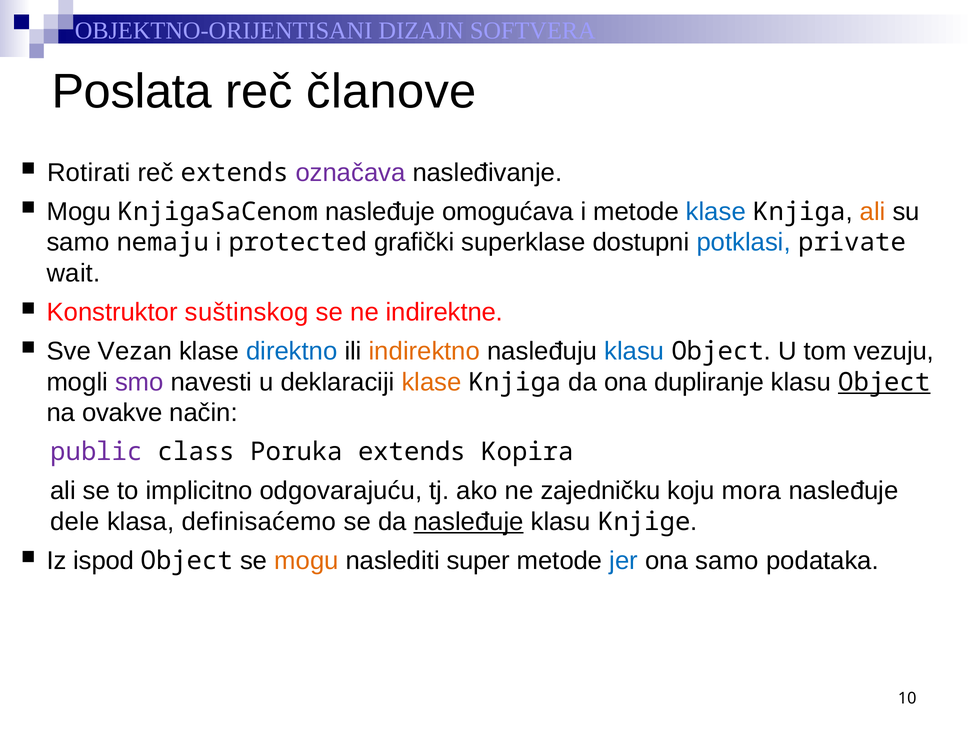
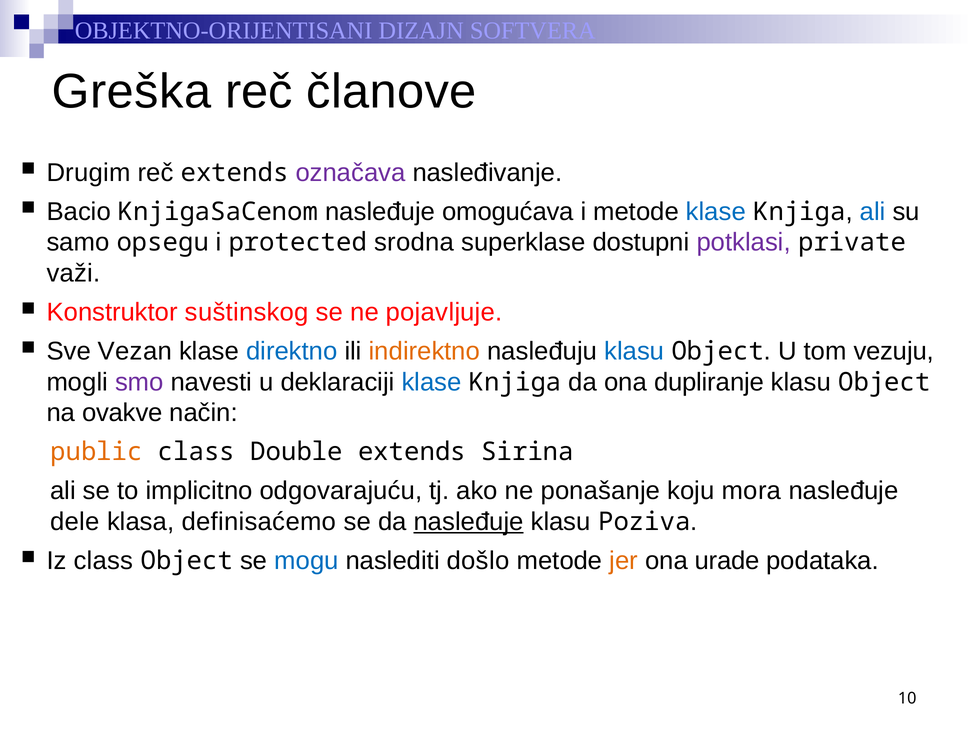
Poslata: Poslata -> Greška
Rotirati: Rotirati -> Drugim
Mogu at (79, 212): Mogu -> Bacio
ali at (873, 212) colour: orange -> blue
nemaju: nemaju -> opsegu
grafički: grafički -> srodna
potklasi colour: blue -> purple
wait: wait -> važi
indirektne: indirektne -> pojavljuje
klase at (432, 382) colour: orange -> blue
Object at (884, 382) underline: present -> none
public colour: purple -> orange
Poruka: Poruka -> Double
Kopira: Kopira -> Sirina
zajedničku: zajedničku -> ponašanje
Knjige: Knjige -> Poziva
Iz ispod: ispod -> class
mogu at (306, 561) colour: orange -> blue
super: super -> došlo
jer colour: blue -> orange
ona samo: samo -> urade
